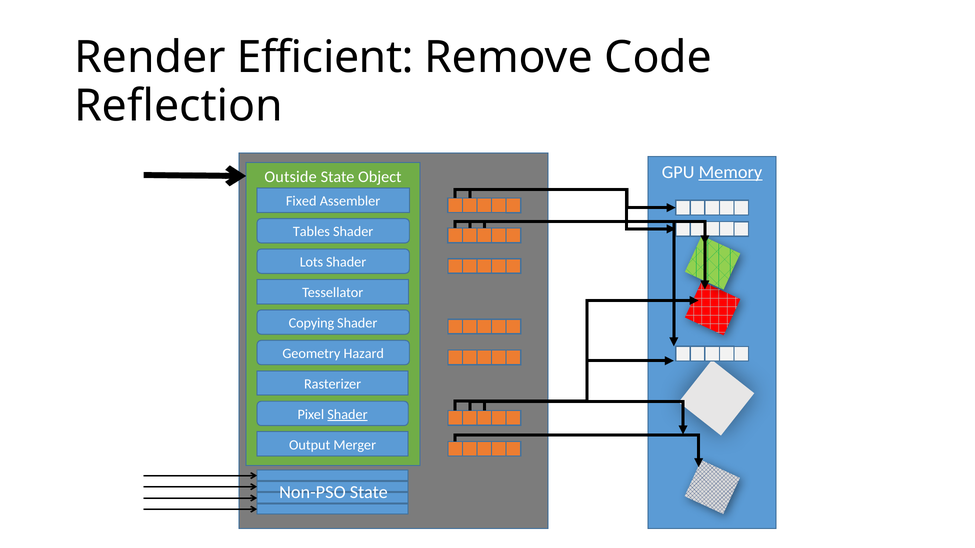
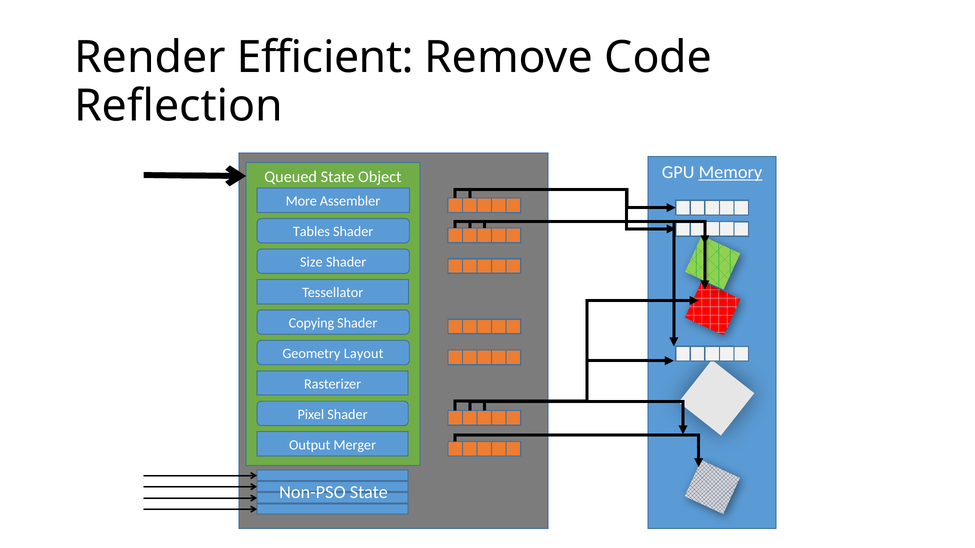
Outside: Outside -> Queued
Fixed: Fixed -> More
Lots: Lots -> Size
Hazard: Hazard -> Layout
Shader at (347, 415) underline: present -> none
